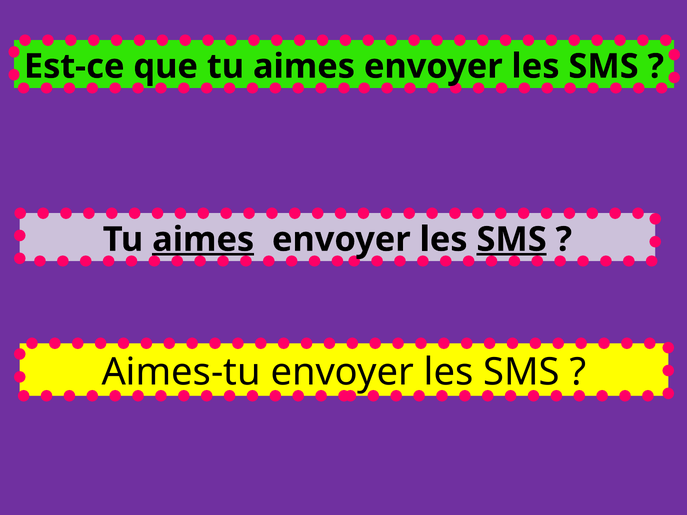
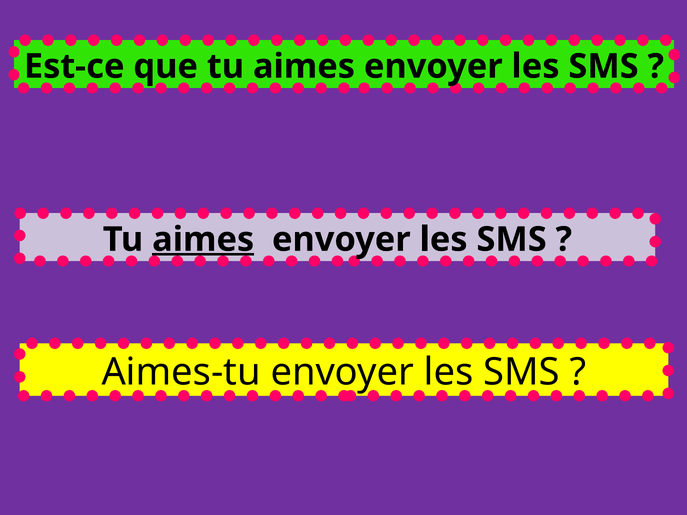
SMS at (512, 240) underline: present -> none
